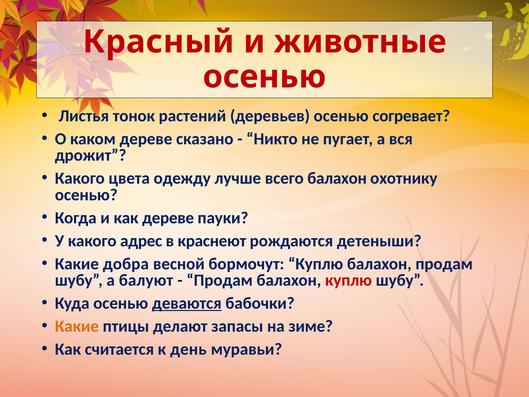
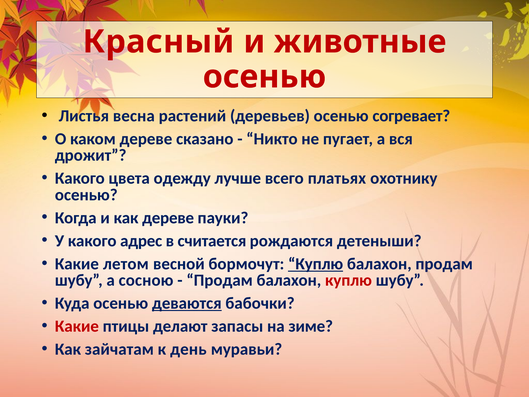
тонок: тонок -> весна
всего балахон: балахон -> платьях
краснеют: краснеют -> считается
добра: добра -> летом
Куплю at (316, 264) underline: none -> present
балуют: балуют -> сосною
Какие at (77, 326) colour: orange -> red
считается: считается -> зайчатам
